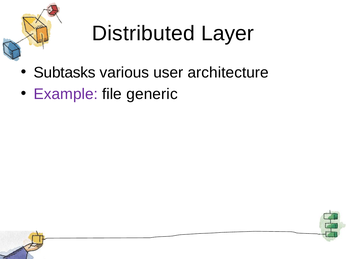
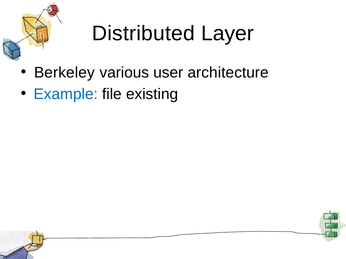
Subtasks: Subtasks -> Berkeley
Example colour: purple -> blue
generic: generic -> existing
